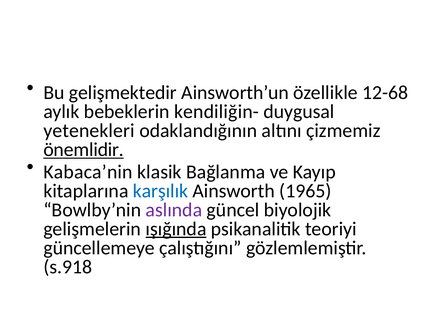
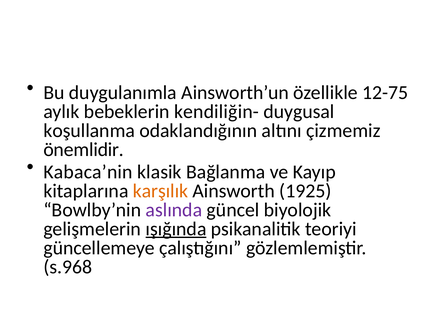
gelişmektedir: gelişmektedir -> duygulanımla
12-68: 12-68 -> 12-75
yetenekleri: yetenekleri -> koşullanma
önemlidir underline: present -> none
karşılık colour: blue -> orange
1965: 1965 -> 1925
s.918: s.918 -> s.968
